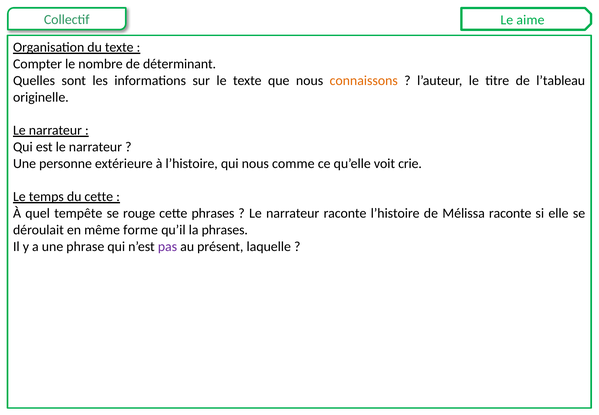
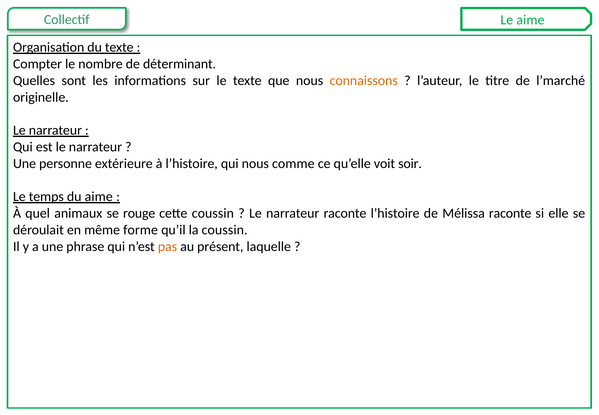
l’tableau: l’tableau -> l’marché
crie: crie -> soir
du cette: cette -> aime
tempête: tempête -> animaux
cette phrases: phrases -> coussin
la phrases: phrases -> coussin
pas colour: purple -> orange
